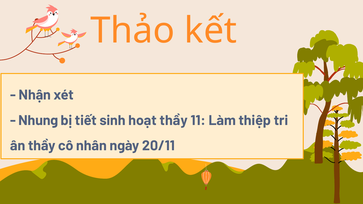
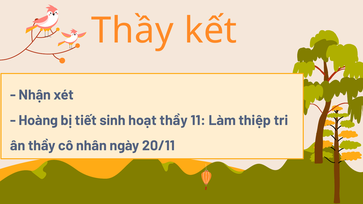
Thảo at (133, 31): Thảo -> Thầy
Nhung: Nhung -> Hoàng
